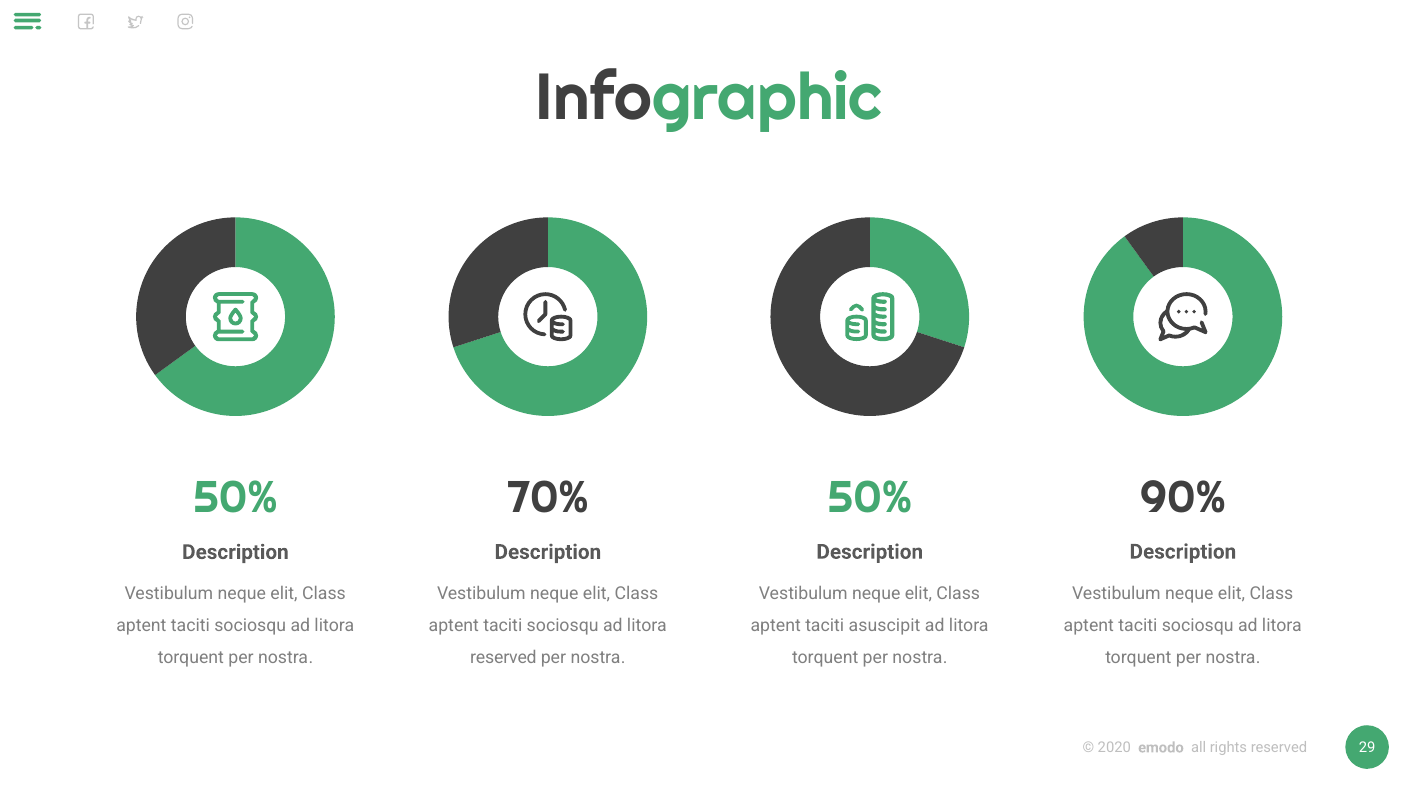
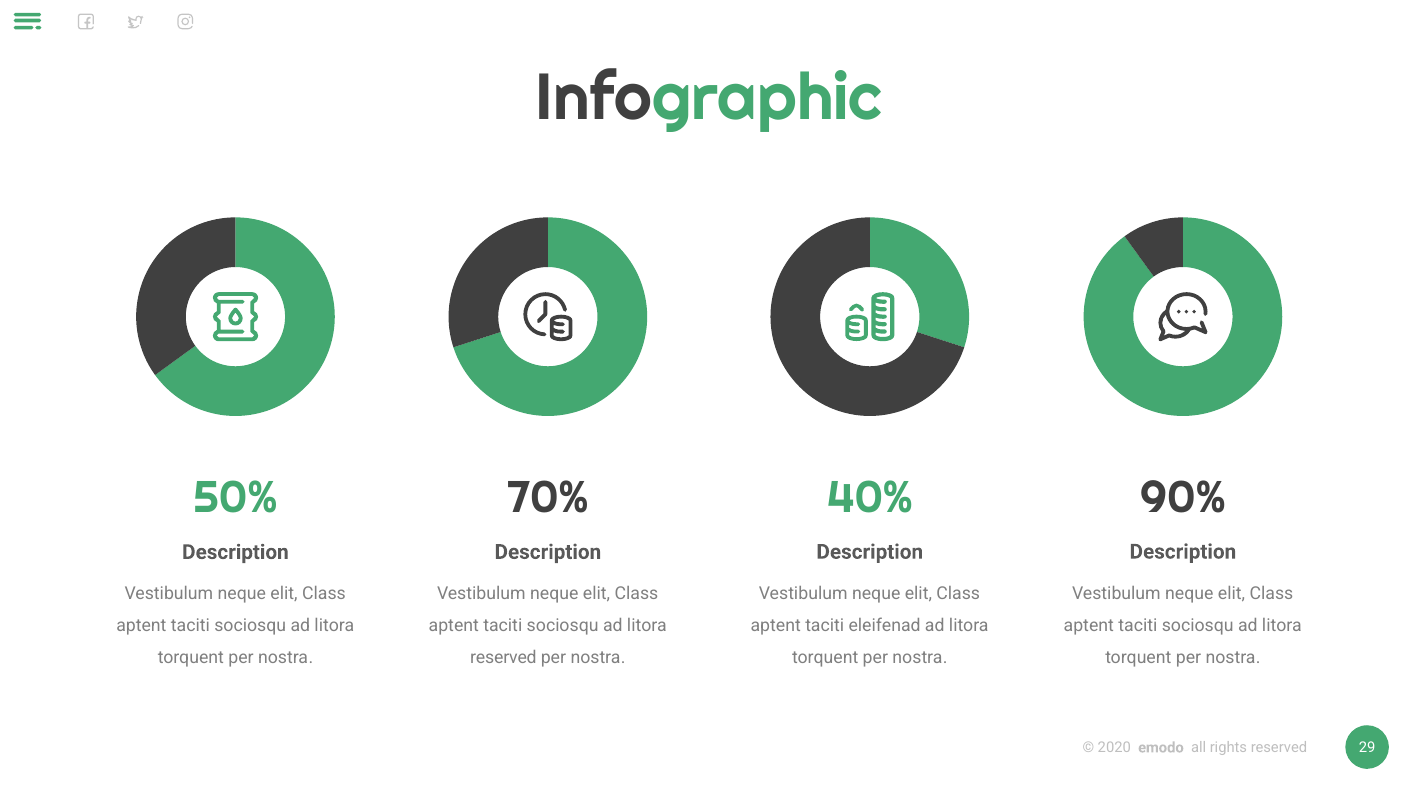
70% 50%: 50% -> 40%
asuscipit: asuscipit -> eleifenad
